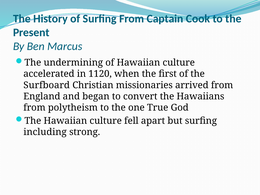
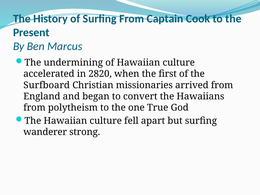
1120: 1120 -> 2820
including: including -> wanderer
